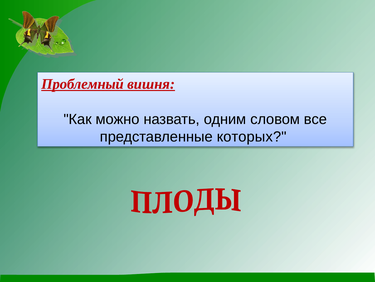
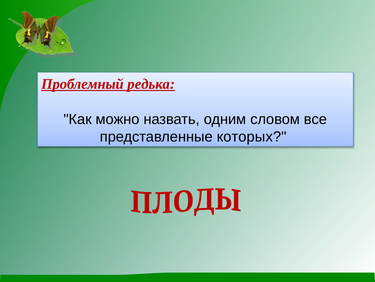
вишня: вишня -> редька
